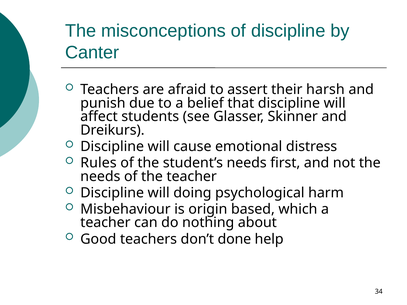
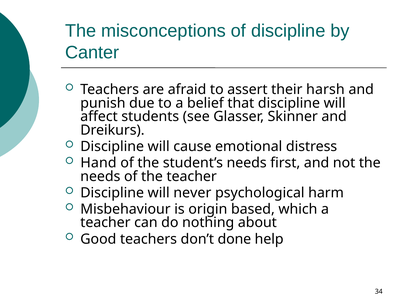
Rules: Rules -> Hand
doing: doing -> never
